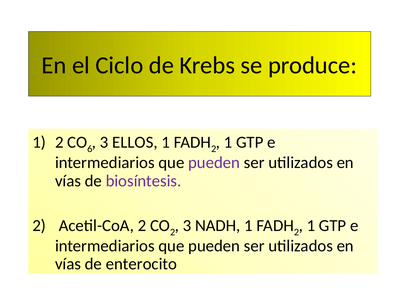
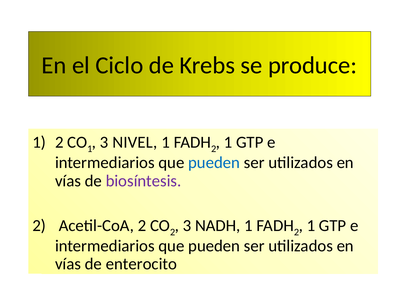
6 at (90, 149): 6 -> 1
ELLOS: ELLOS -> NIVEL
pueden at (214, 163) colour: purple -> blue
